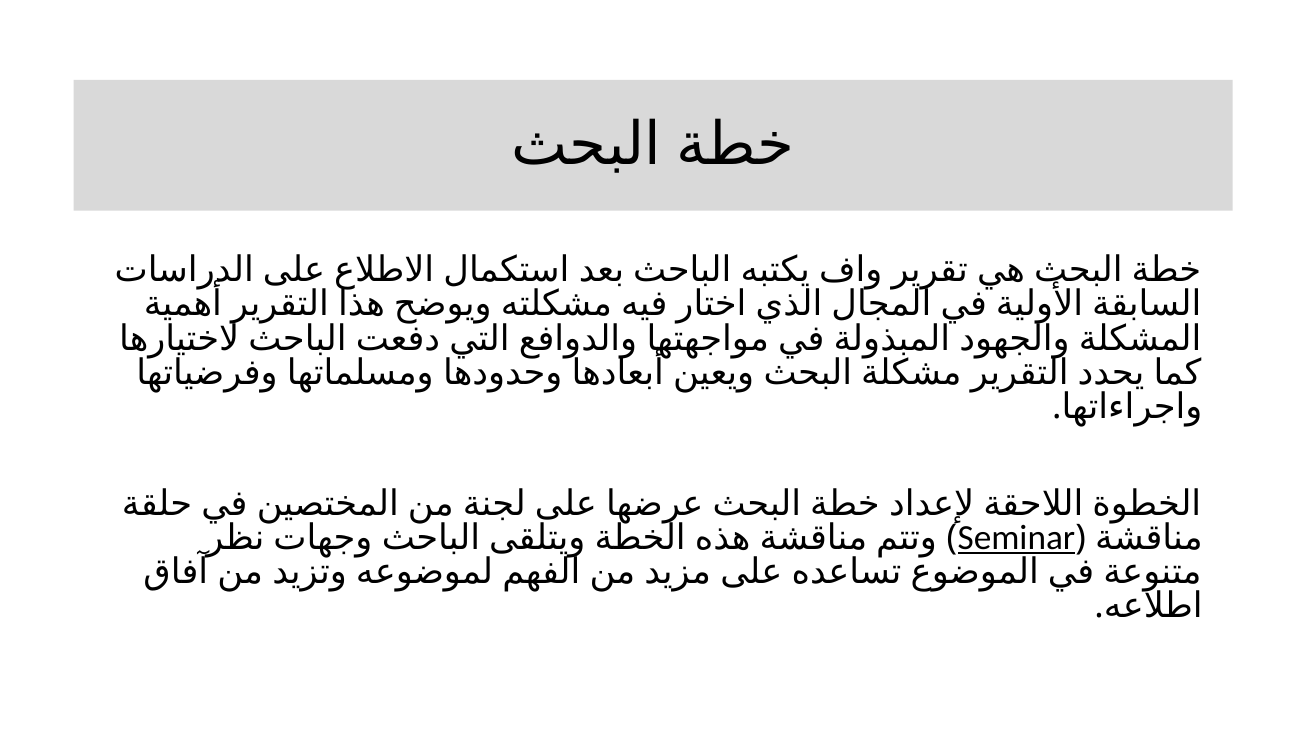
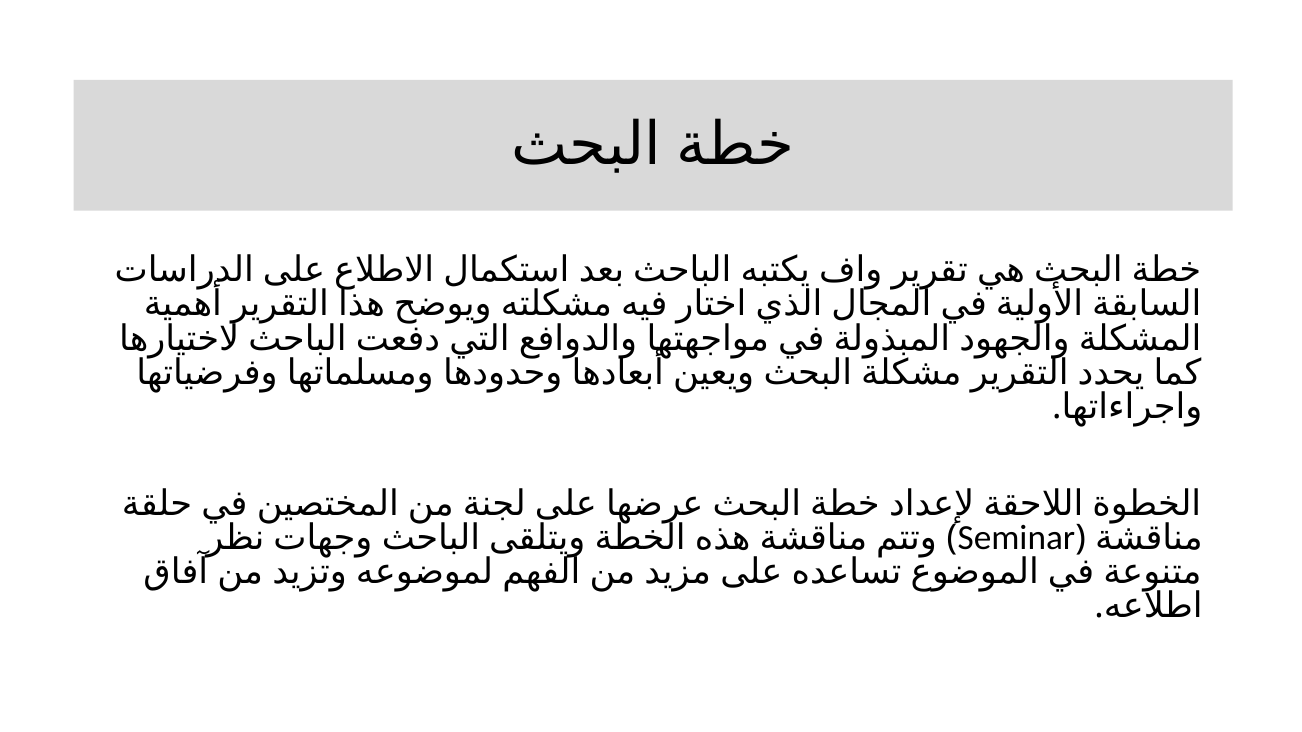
Seminar underline: present -> none
